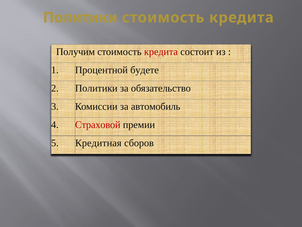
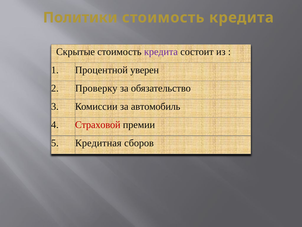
Получим: Получим -> Скрытые
кредита at (161, 52) colour: red -> purple
будете: будете -> уверен
2 Политики: Политики -> Проверку
